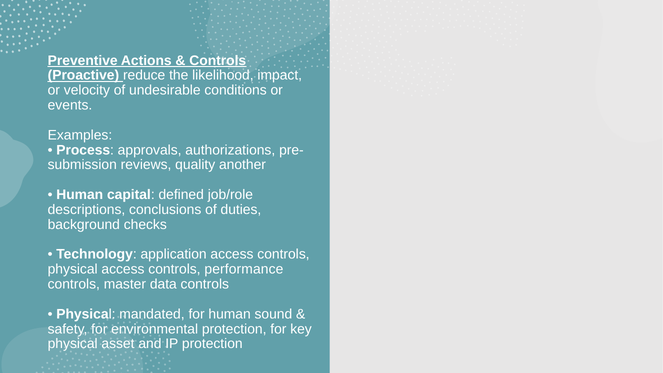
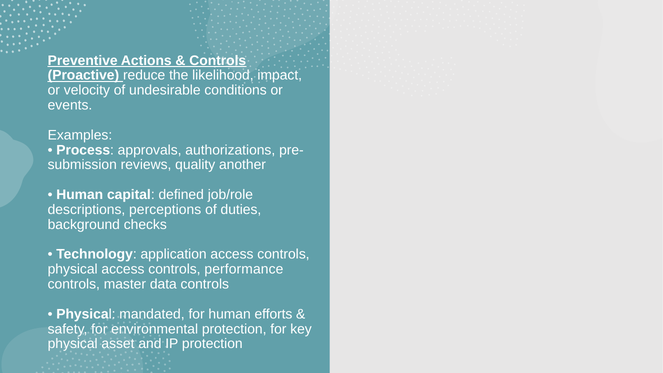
conclusions: conclusions -> perceptions
sound: sound -> efforts
